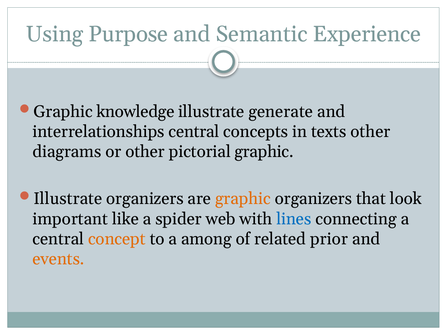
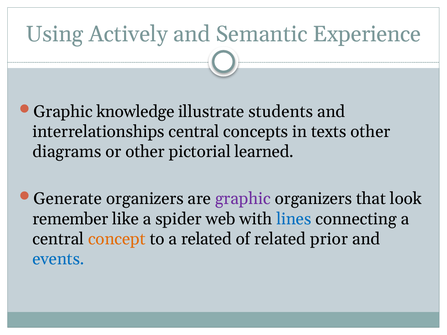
Purpose: Purpose -> Actively
generate: generate -> students
pictorial graphic: graphic -> learned
Illustrate at (68, 199): Illustrate -> Generate
graphic at (243, 199) colour: orange -> purple
important: important -> remember
a among: among -> related
events colour: orange -> blue
